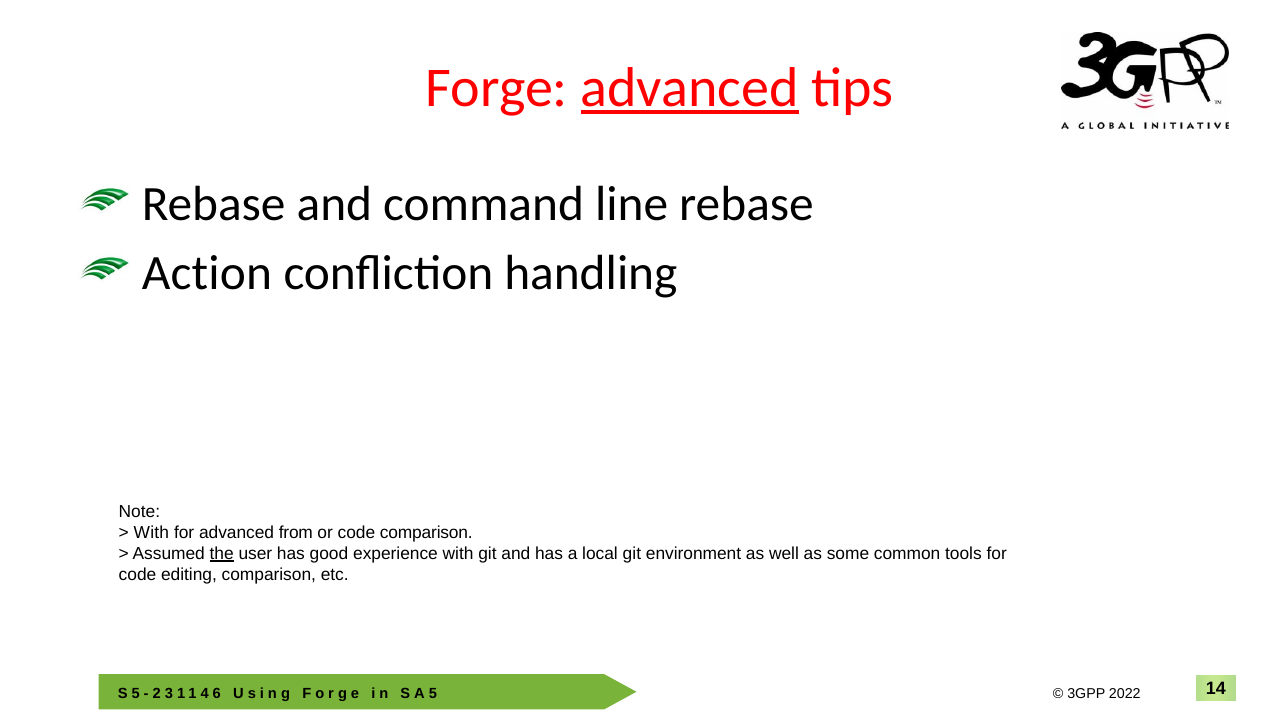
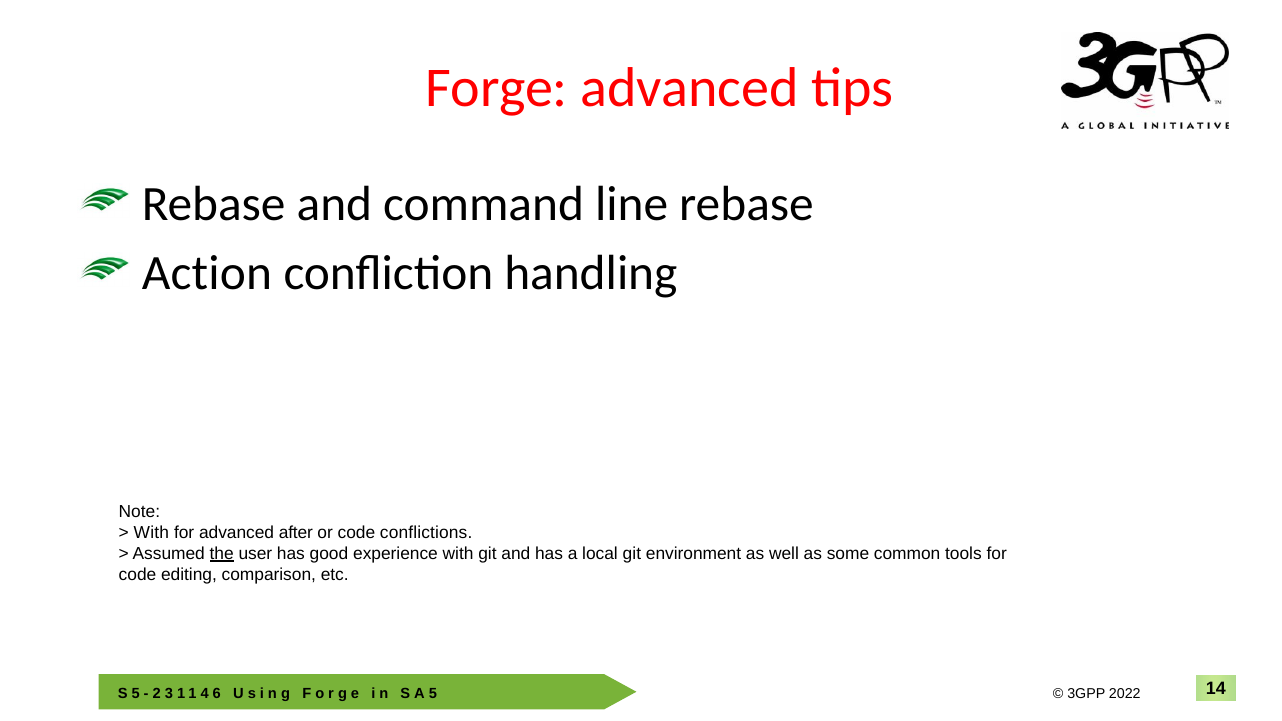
advanced at (690, 88) underline: present -> none
from: from -> after
code comparison: comparison -> conflictions
